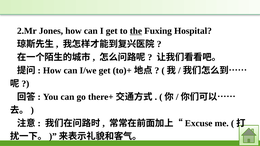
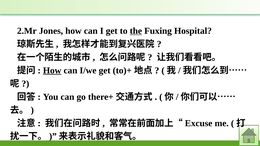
How at (52, 71) underline: none -> present
